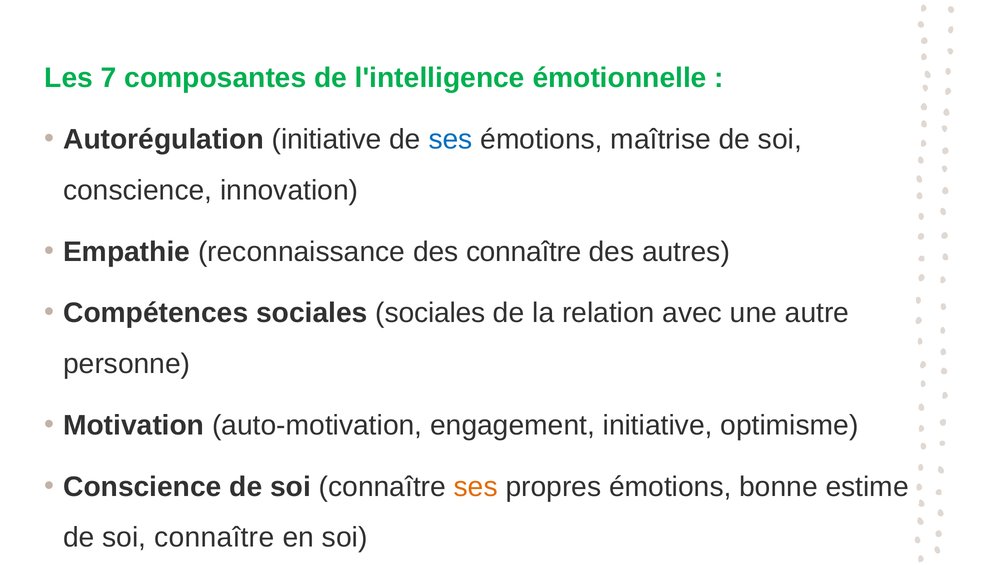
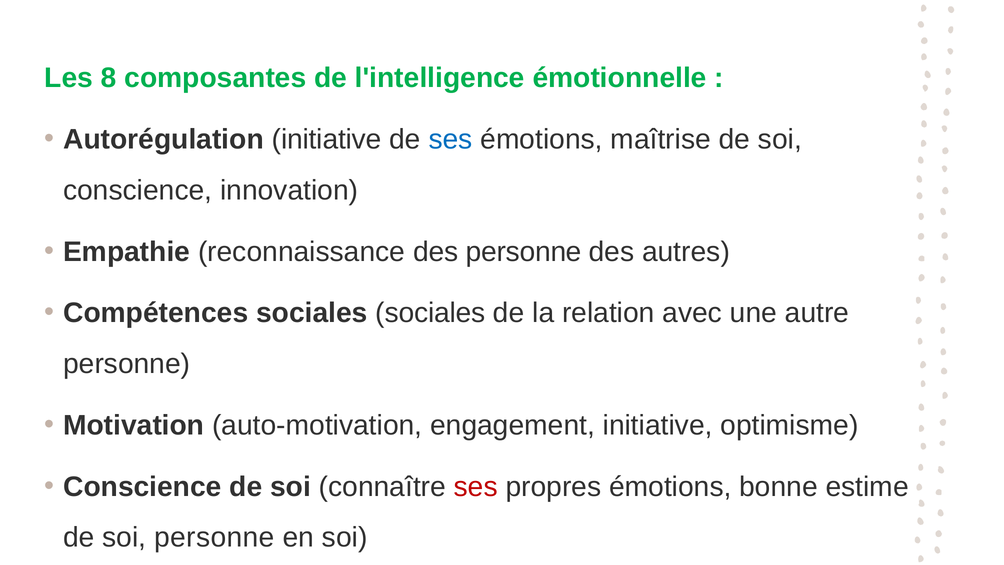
7: 7 -> 8
des connaître: connaître -> personne
ses at (476, 487) colour: orange -> red
connaître at (214, 537): connaître -> personne
